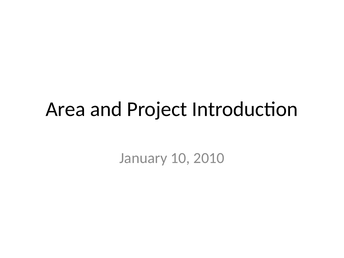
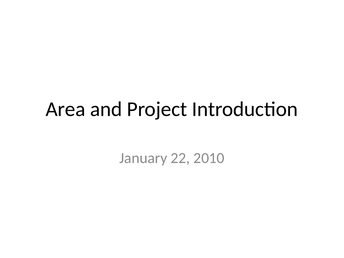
10: 10 -> 22
